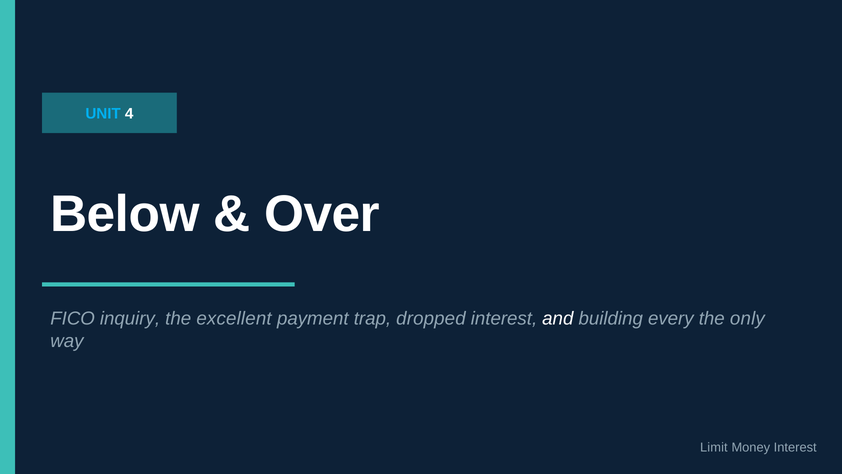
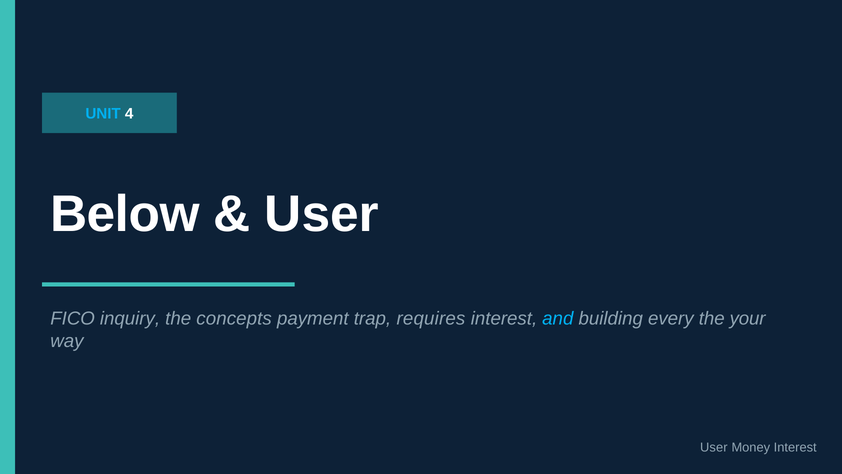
Over at (322, 214): Over -> User
excellent: excellent -> concepts
dropped: dropped -> requires
and colour: white -> light blue
only: only -> your
Limit at (714, 447): Limit -> User
